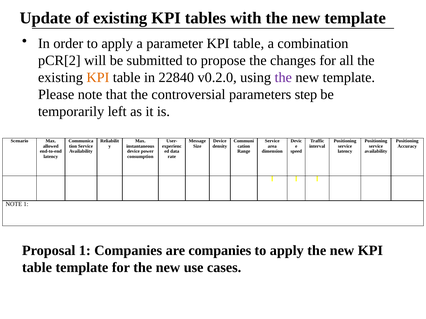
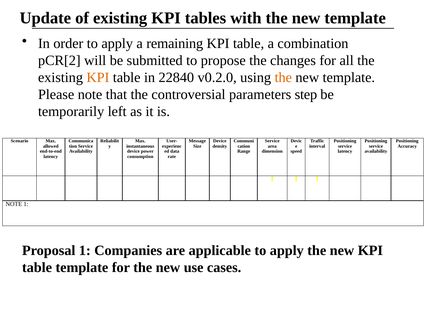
parameter: parameter -> remaining
the at (283, 78) colour: purple -> orange
are companies: companies -> applicable
